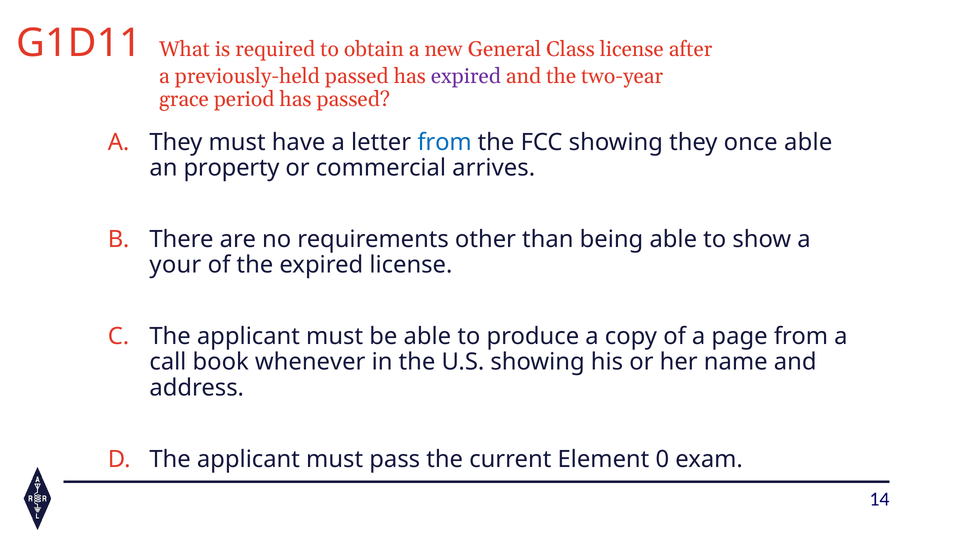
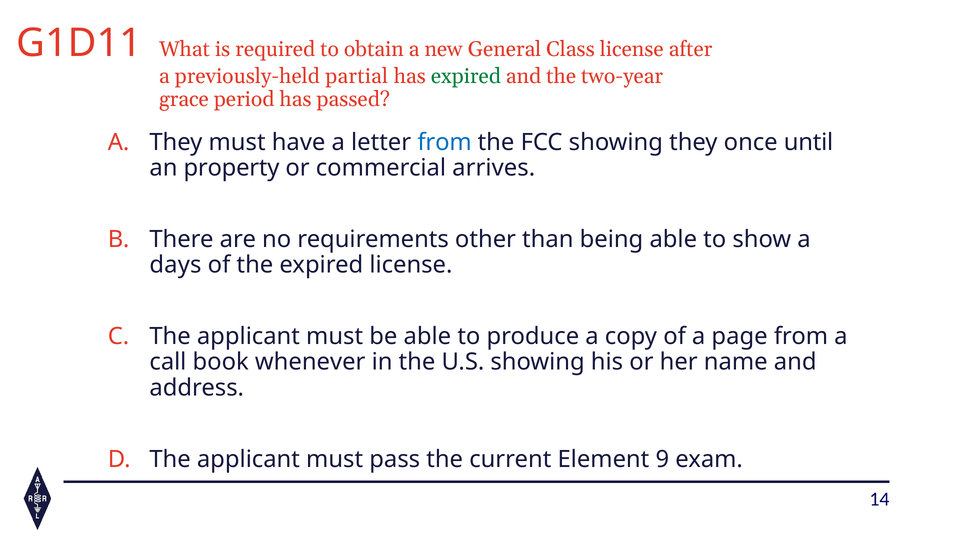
previously-held passed: passed -> partial
expired at (466, 76) colour: purple -> green
once able: able -> until
your: your -> days
0: 0 -> 9
